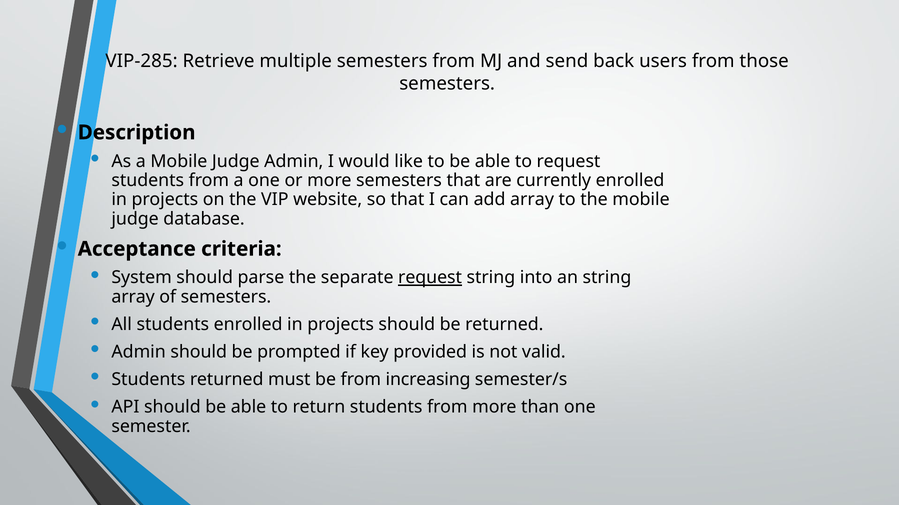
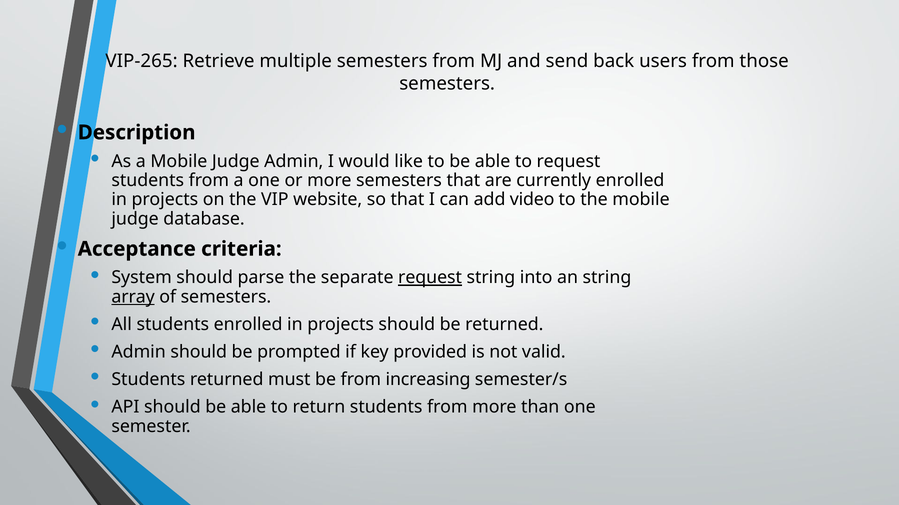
VIP-285: VIP-285 -> VIP-265
add array: array -> video
array at (133, 297) underline: none -> present
